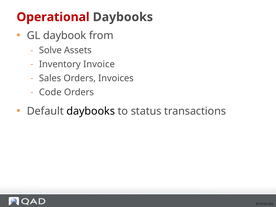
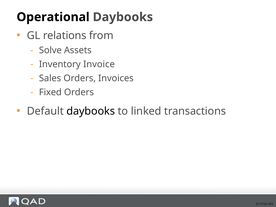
Operational colour: red -> black
daybook: daybook -> relations
Code: Code -> Fixed
status: status -> linked
